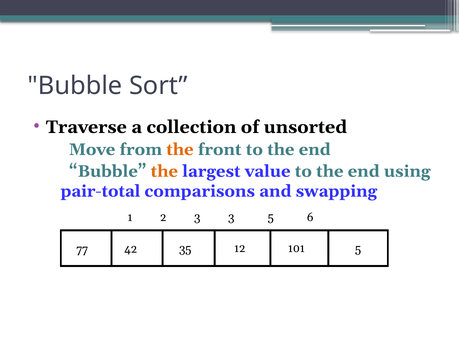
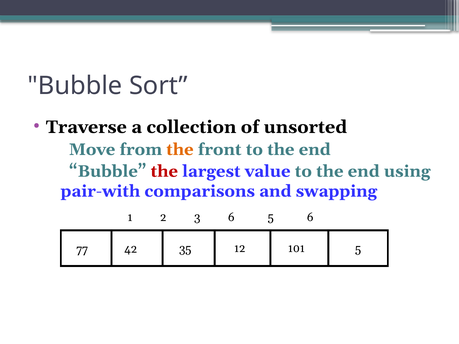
the at (164, 171) colour: orange -> red
pair-total: pair-total -> pair-with
3 3: 3 -> 6
